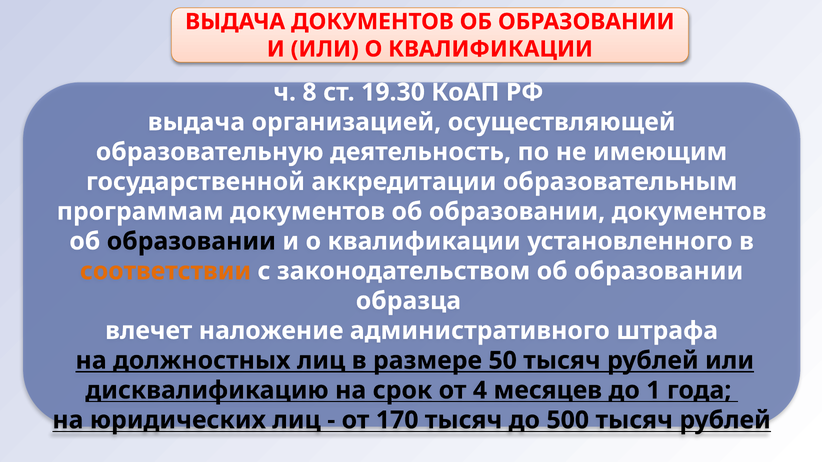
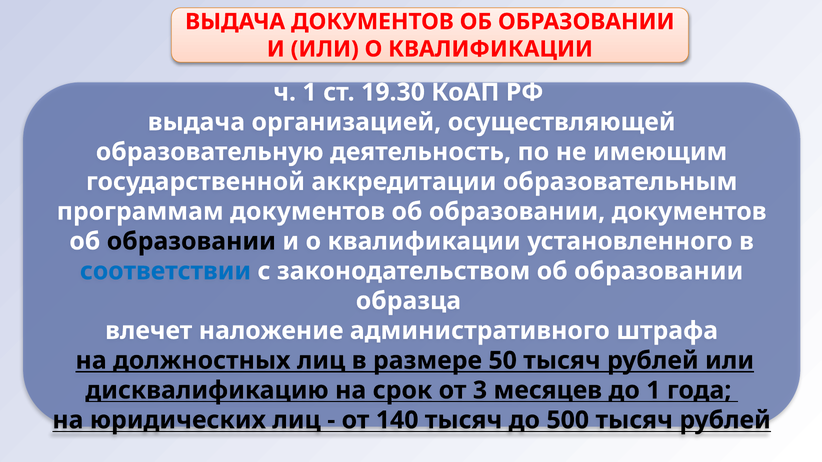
ч 8: 8 -> 1
соответствии colour: orange -> blue
4: 4 -> 3
170: 170 -> 140
